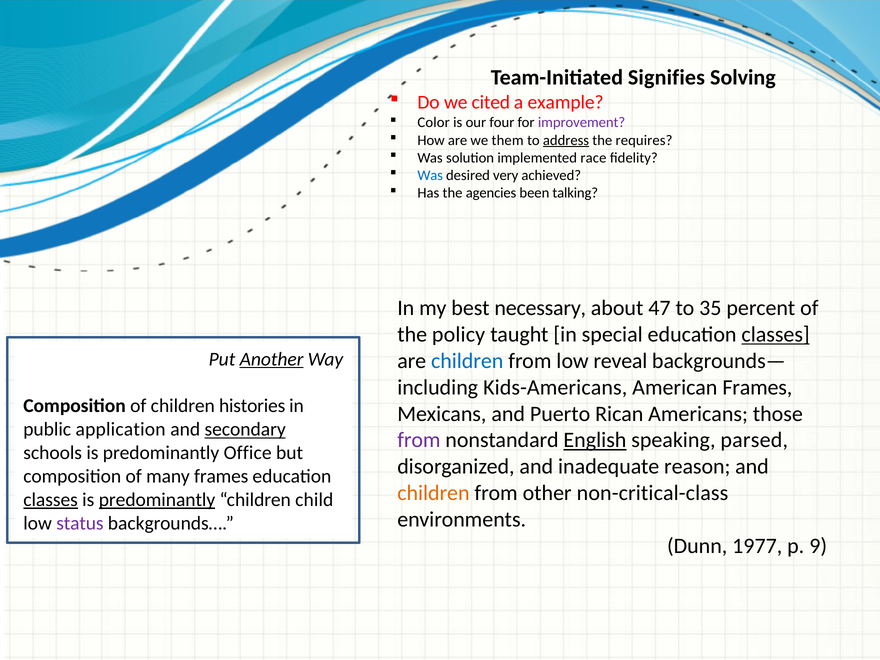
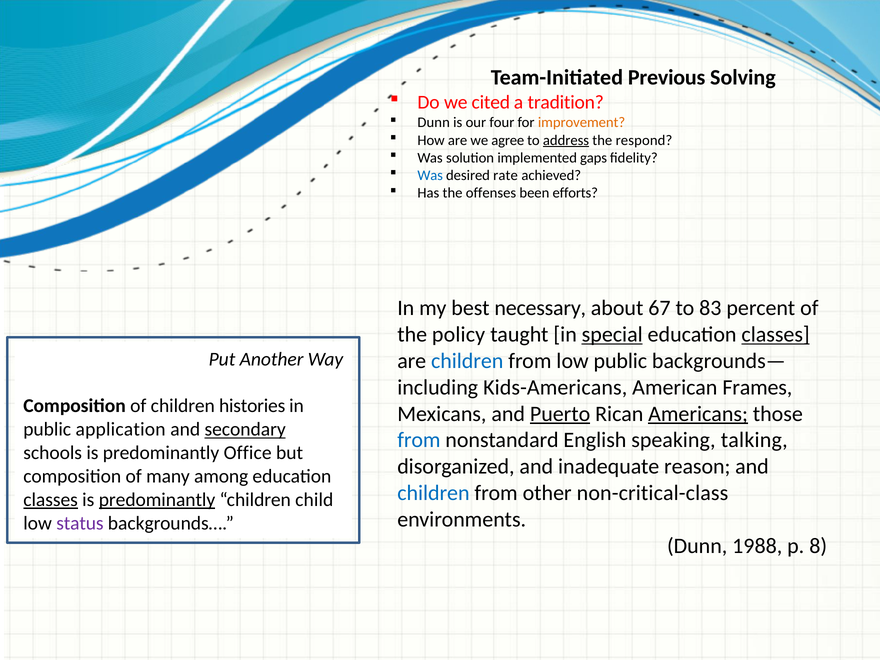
Signifies: Signifies -> Previous
example: example -> tradition
Color at (434, 123): Color -> Dunn
improvement colour: purple -> orange
them: them -> agree
requires: requires -> respond
race: race -> gaps
very: very -> rate
agencies: agencies -> offenses
talking: talking -> efforts
47: 47 -> 67
35: 35 -> 83
special underline: none -> present
Another underline: present -> none
low reveal: reveal -> public
Puerto underline: none -> present
Americans underline: none -> present
from at (419, 440) colour: purple -> blue
English underline: present -> none
parsed: parsed -> talking
many frames: frames -> among
children at (433, 493) colour: orange -> blue
1977: 1977 -> 1988
9: 9 -> 8
